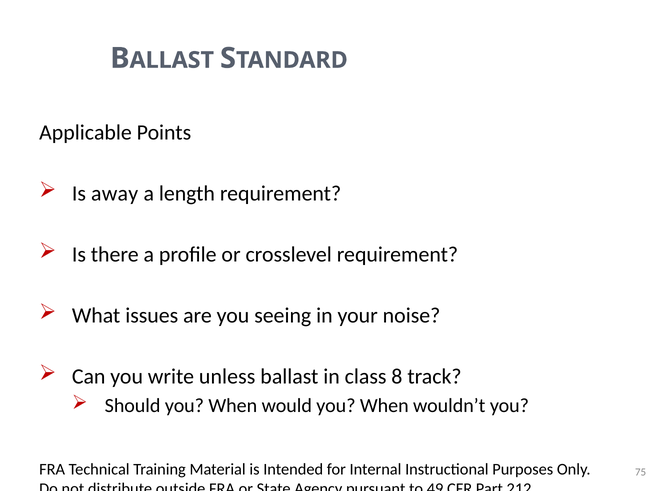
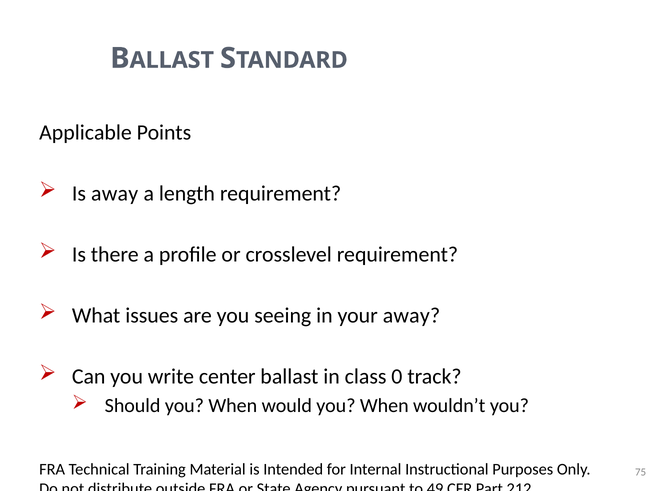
your noise: noise -> away
unless: unless -> center
8: 8 -> 0
